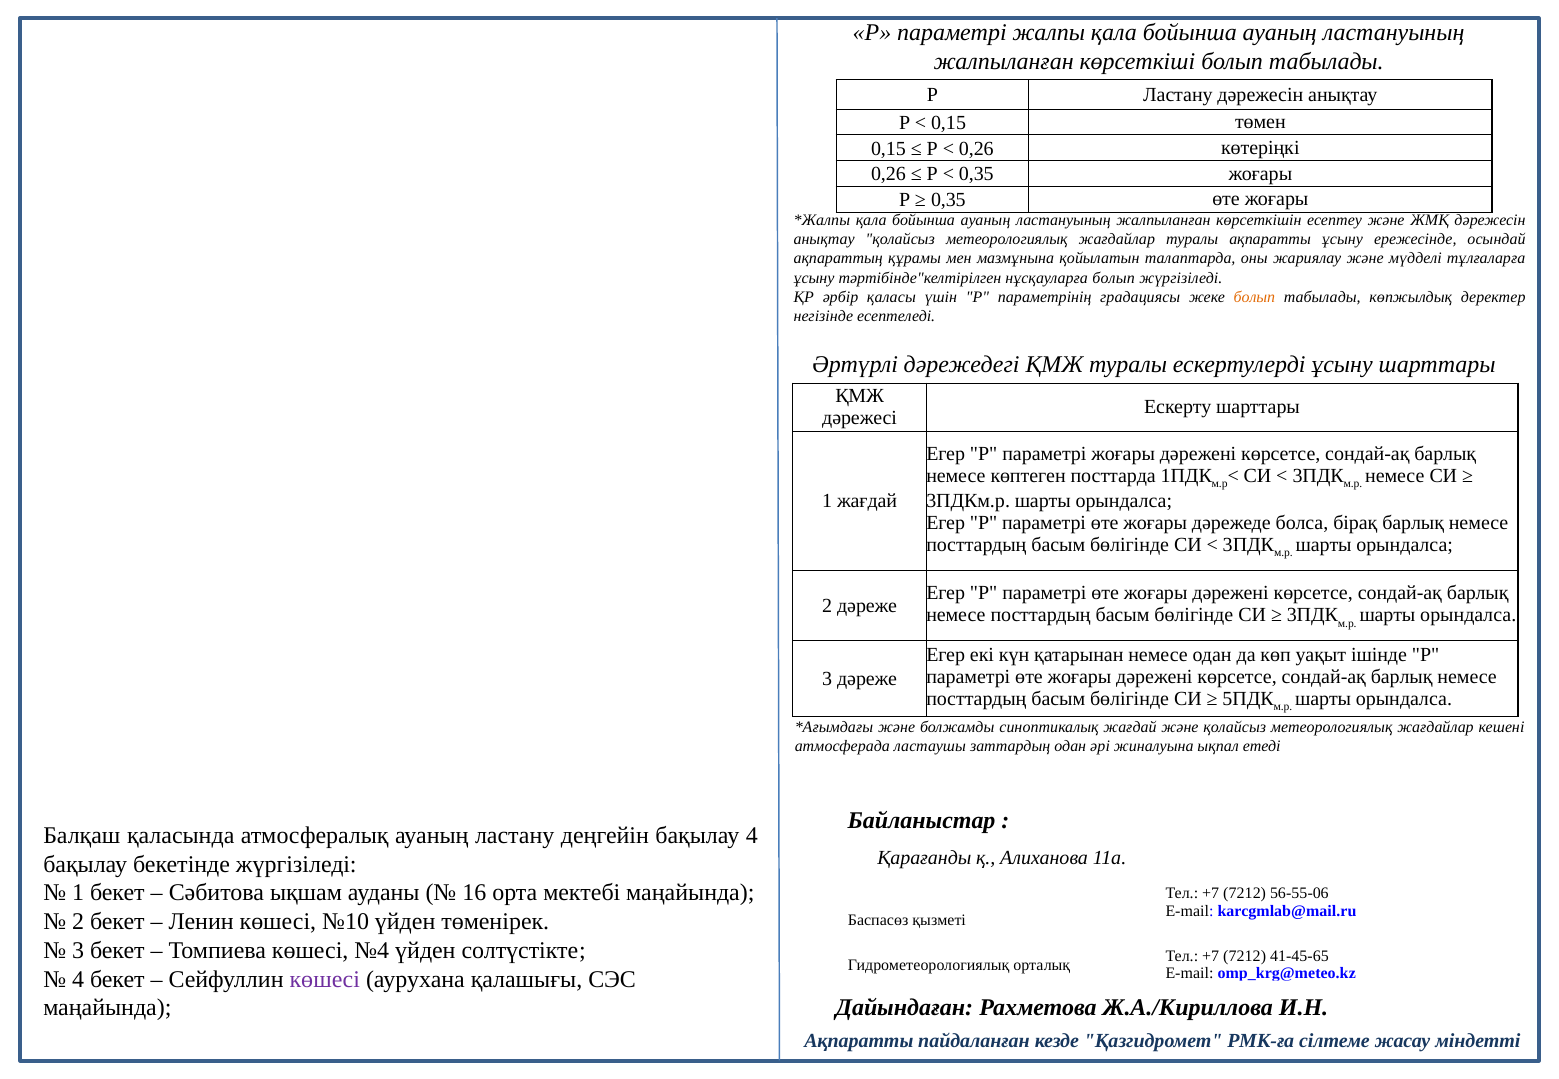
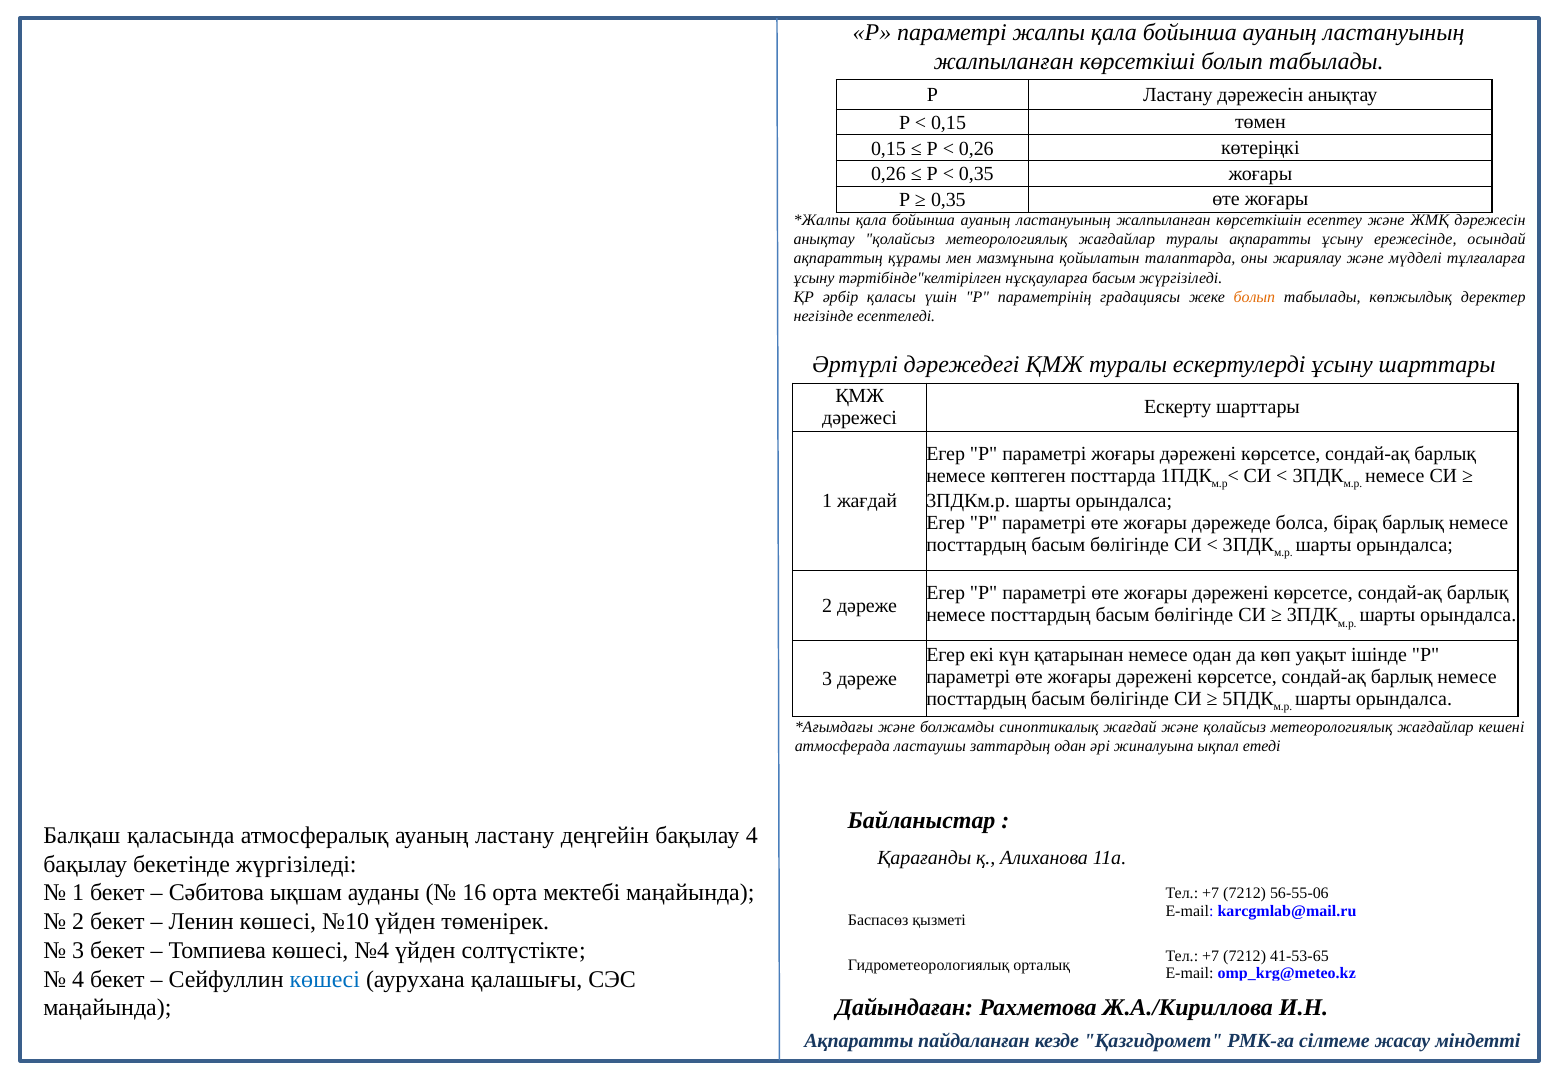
нұсқауларға болып: болып -> басым
41-45-65: 41-45-65 -> 41-53-65
көшесі at (325, 980) colour: purple -> blue
